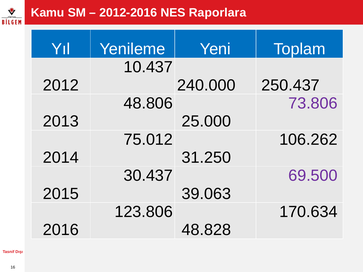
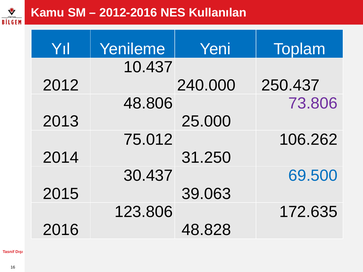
Raporlara: Raporlara -> Kullanılan
69.500 colour: purple -> blue
170.634: 170.634 -> 172.635
